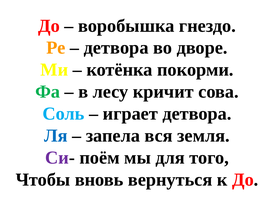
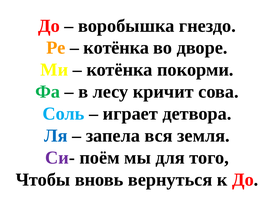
детвора at (116, 48): детвора -> котёнка
